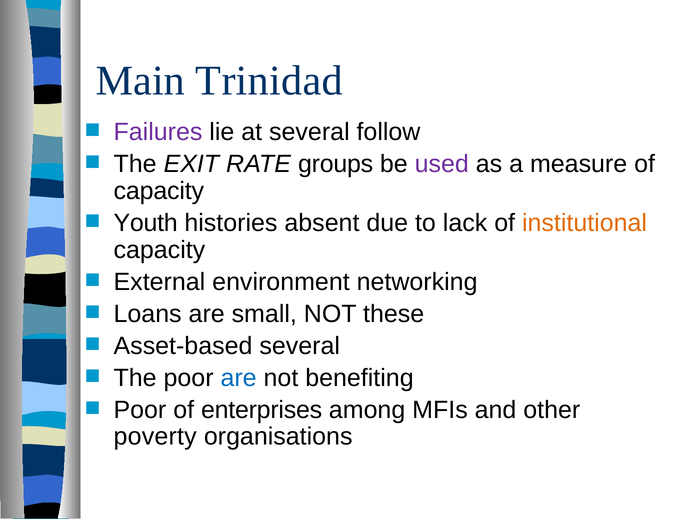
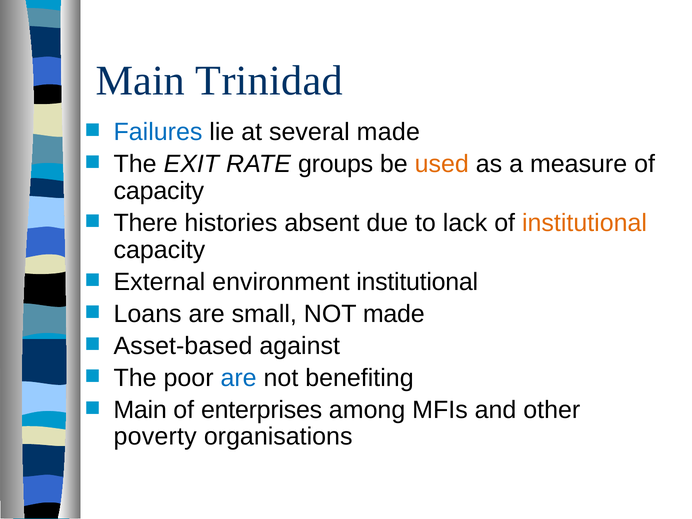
Failures colour: purple -> blue
several follow: follow -> made
used colour: purple -> orange
Youth: Youth -> There
environment networking: networking -> institutional
NOT these: these -> made
Asset-based several: several -> against
Poor at (140, 410): Poor -> Main
